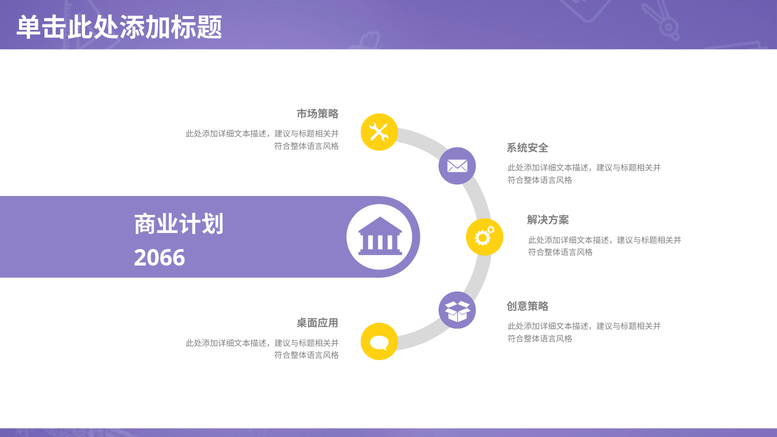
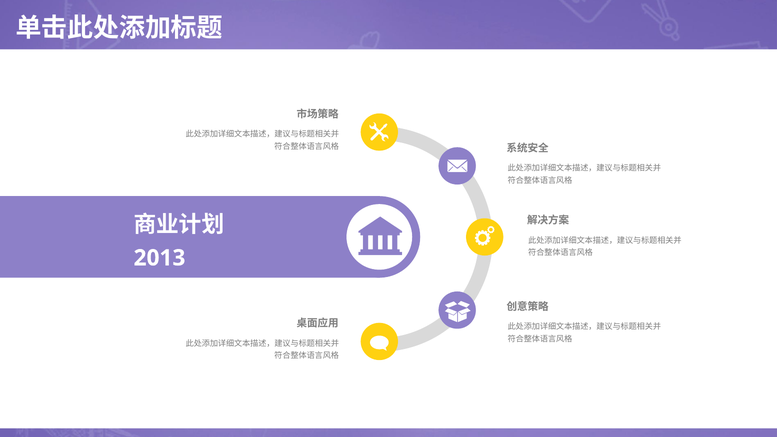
2066: 2066 -> 2013
